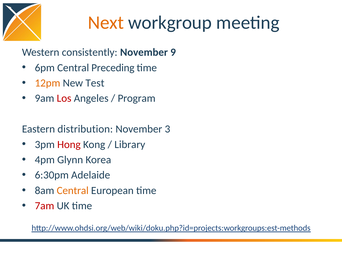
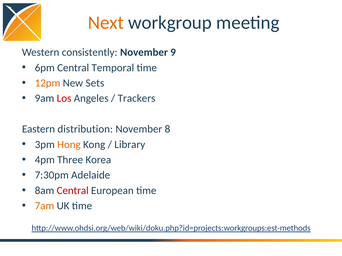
Preceding: Preceding -> Temporal
Test: Test -> Sets
Program: Program -> Trackers
3: 3 -> 8
Hong colour: red -> orange
Glynn: Glynn -> Three
6:30pm: 6:30pm -> 7:30pm
Central at (73, 191) colour: orange -> red
7am colour: red -> orange
